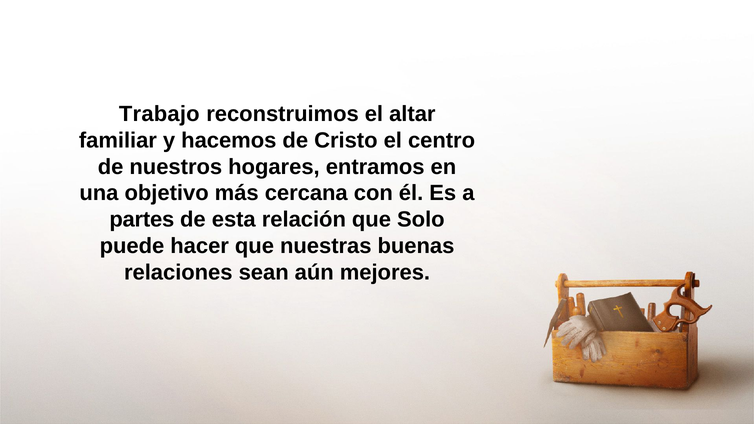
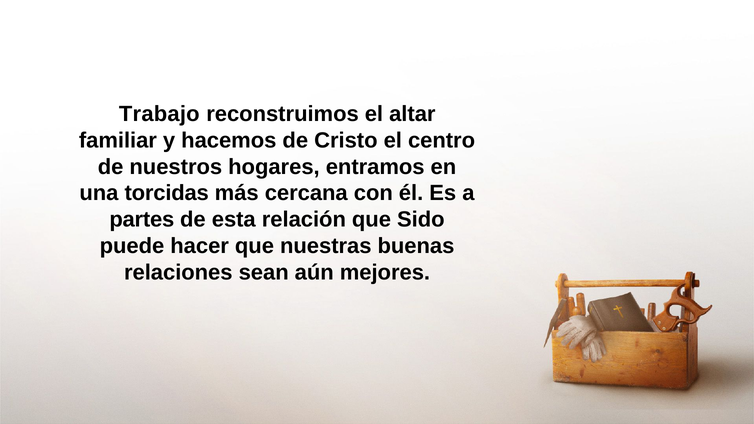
objetivo: objetivo -> torcidas
Solo: Solo -> Sido
